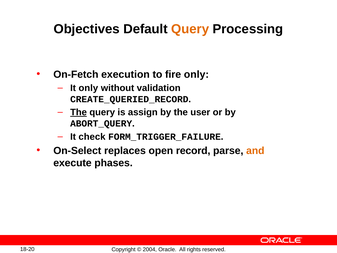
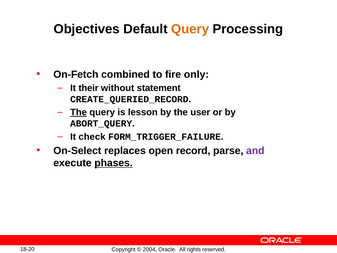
execution: execution -> combined
It only: only -> their
validation: validation -> statement
assign: assign -> lesson
and colour: orange -> purple
phases underline: none -> present
